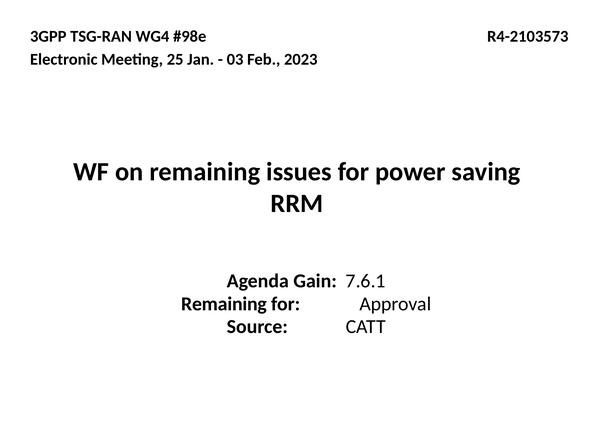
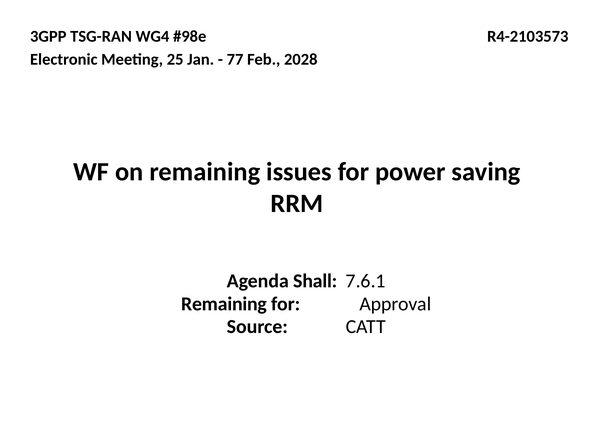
03: 03 -> 77
2023: 2023 -> 2028
Gain: Gain -> Shall
